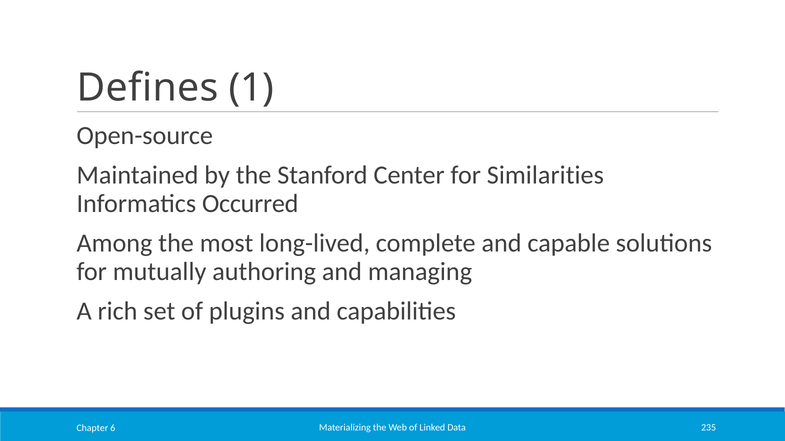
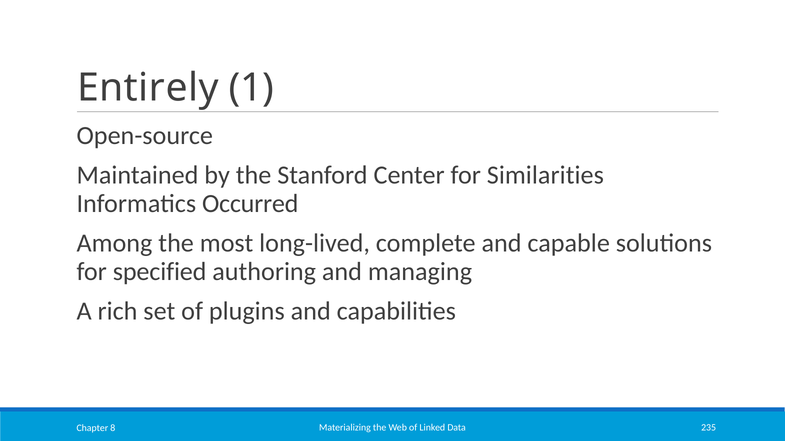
Defines: Defines -> Entirely
mutually: mutually -> specified
6: 6 -> 8
